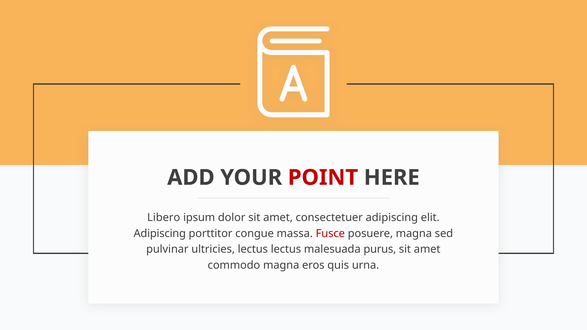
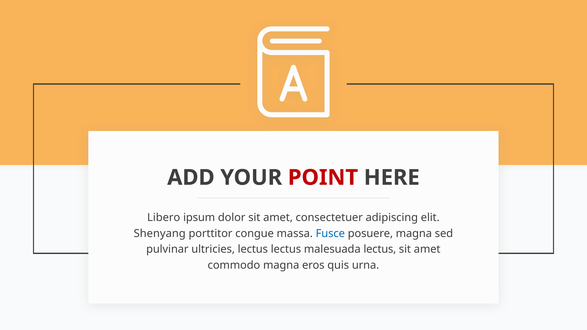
Adipiscing at (160, 234): Adipiscing -> Shenyang
Fusce colour: red -> blue
malesuada purus: purus -> lectus
